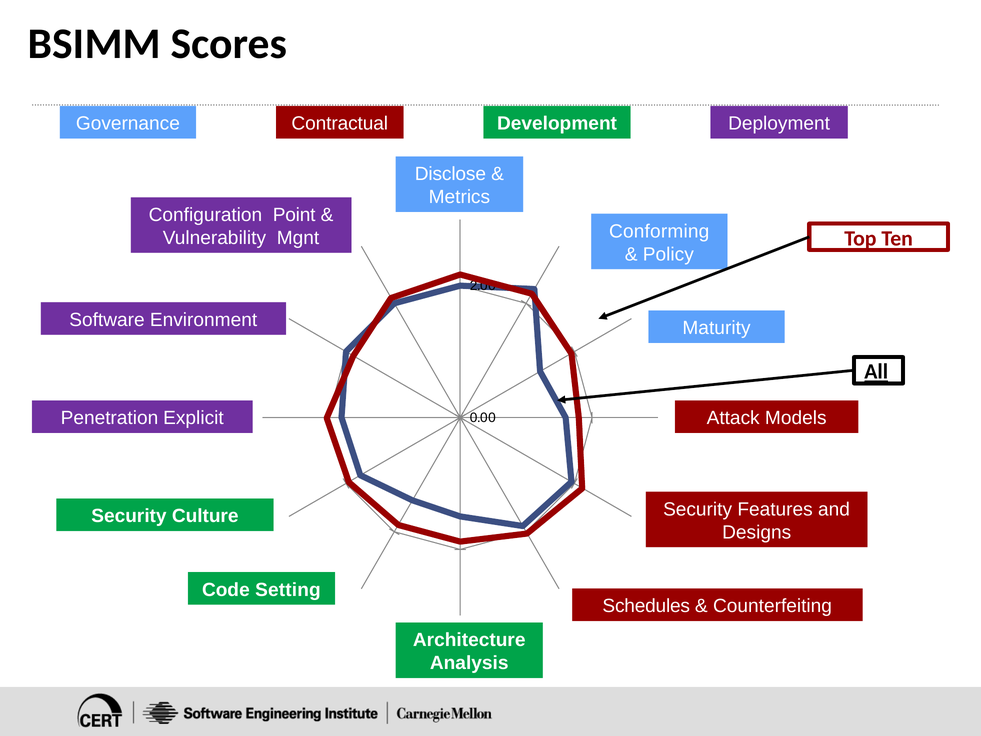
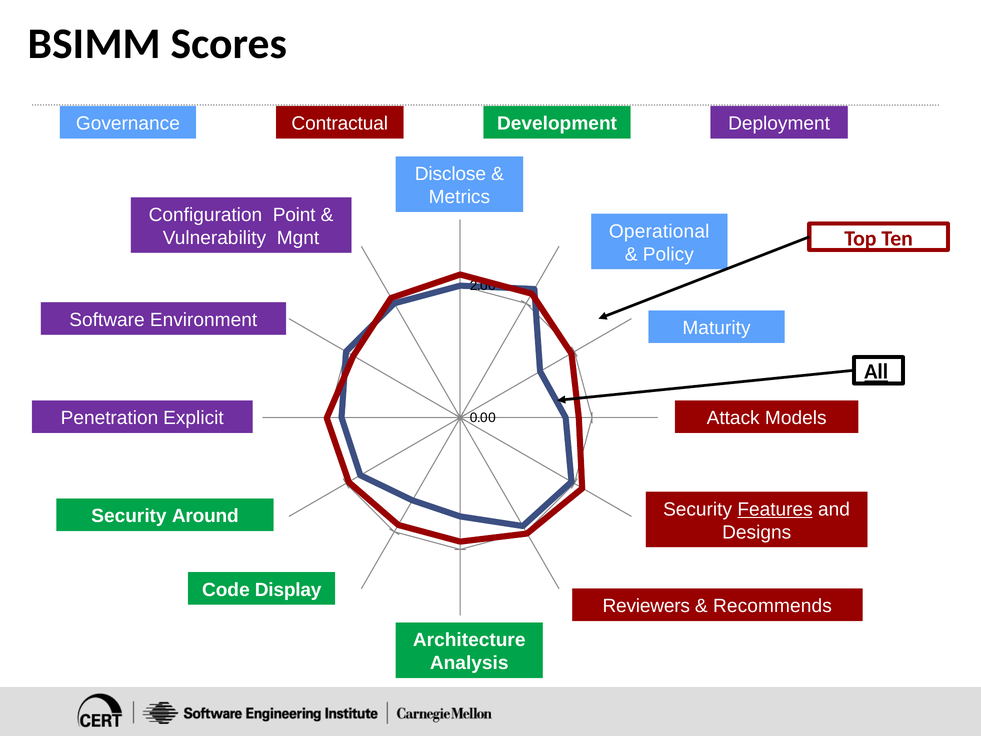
Conforming: Conforming -> Operational
Features underline: none -> present
Culture: Culture -> Around
Setting: Setting -> Display
Schedules: Schedules -> Reviewers
Counterfeiting: Counterfeiting -> Recommends
